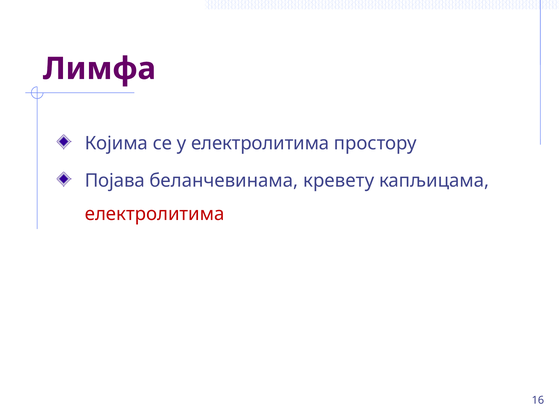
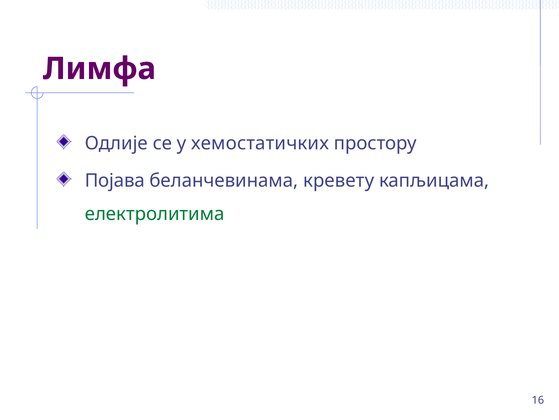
Којима: Којима -> Одлије
у електролитима: електролитима -> хемостатичких
електролитима at (155, 214) colour: red -> green
